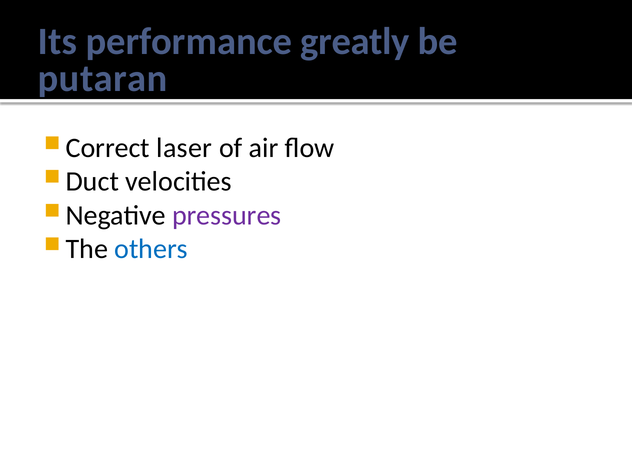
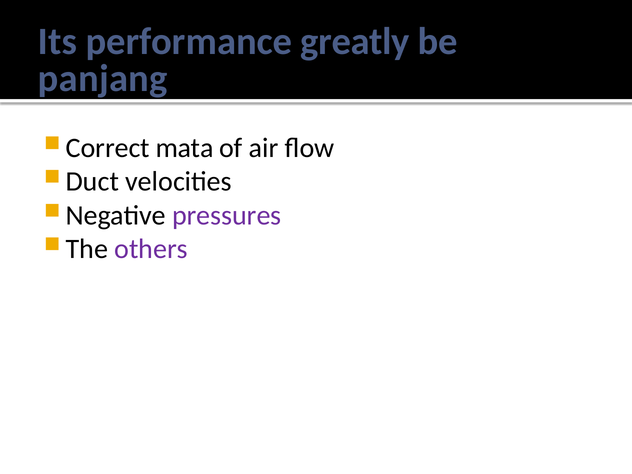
putaran: putaran -> panjang
laser: laser -> mata
others colour: blue -> purple
